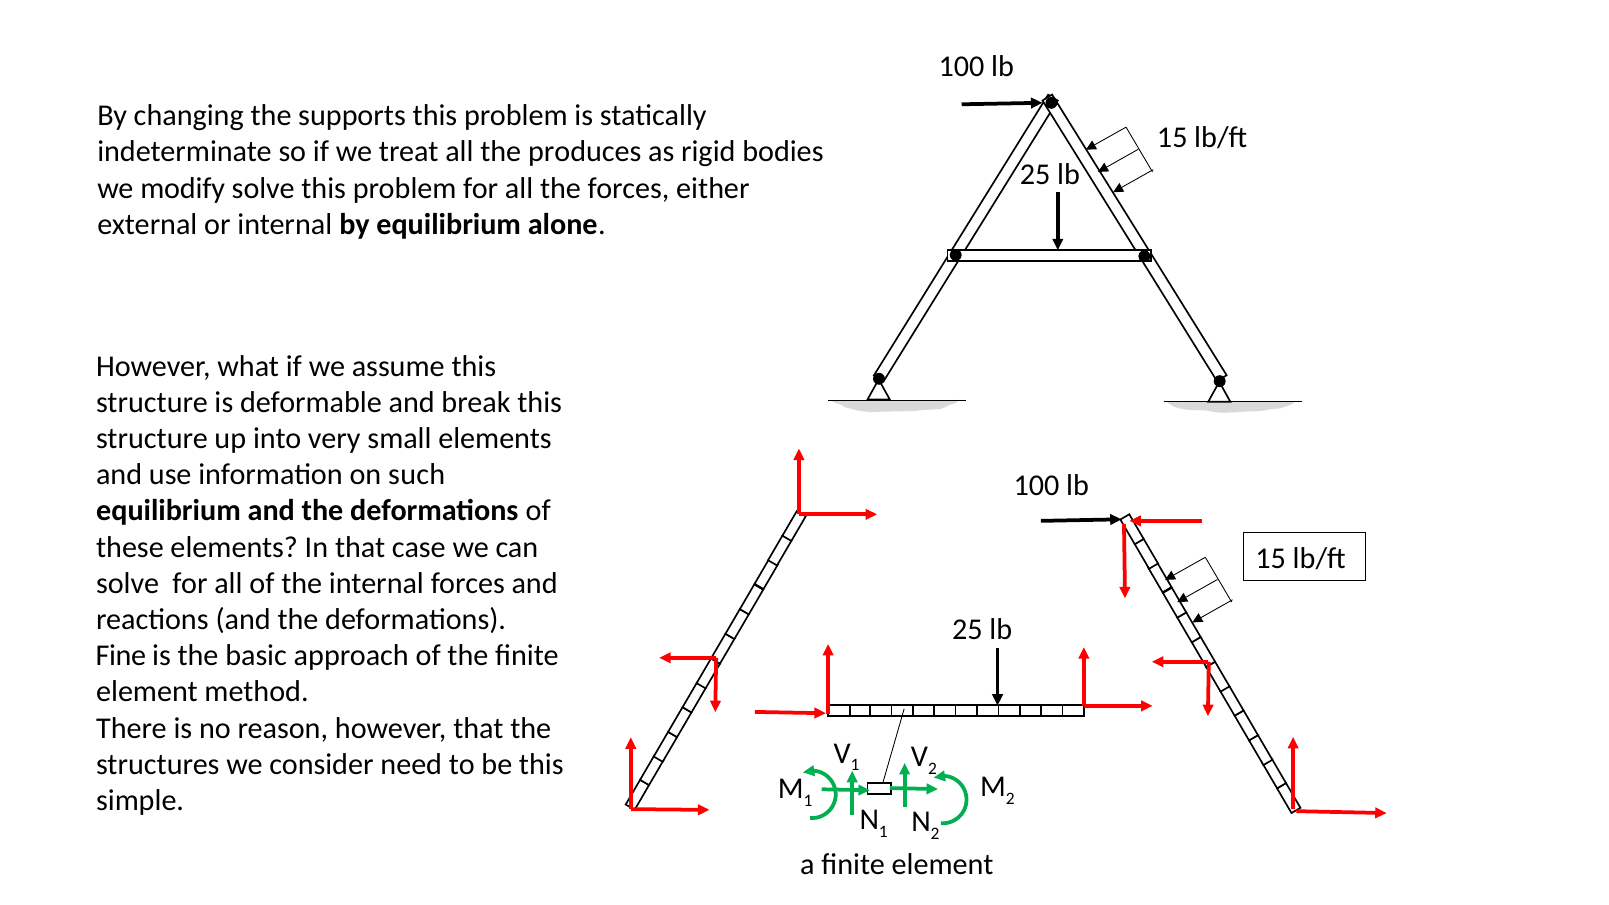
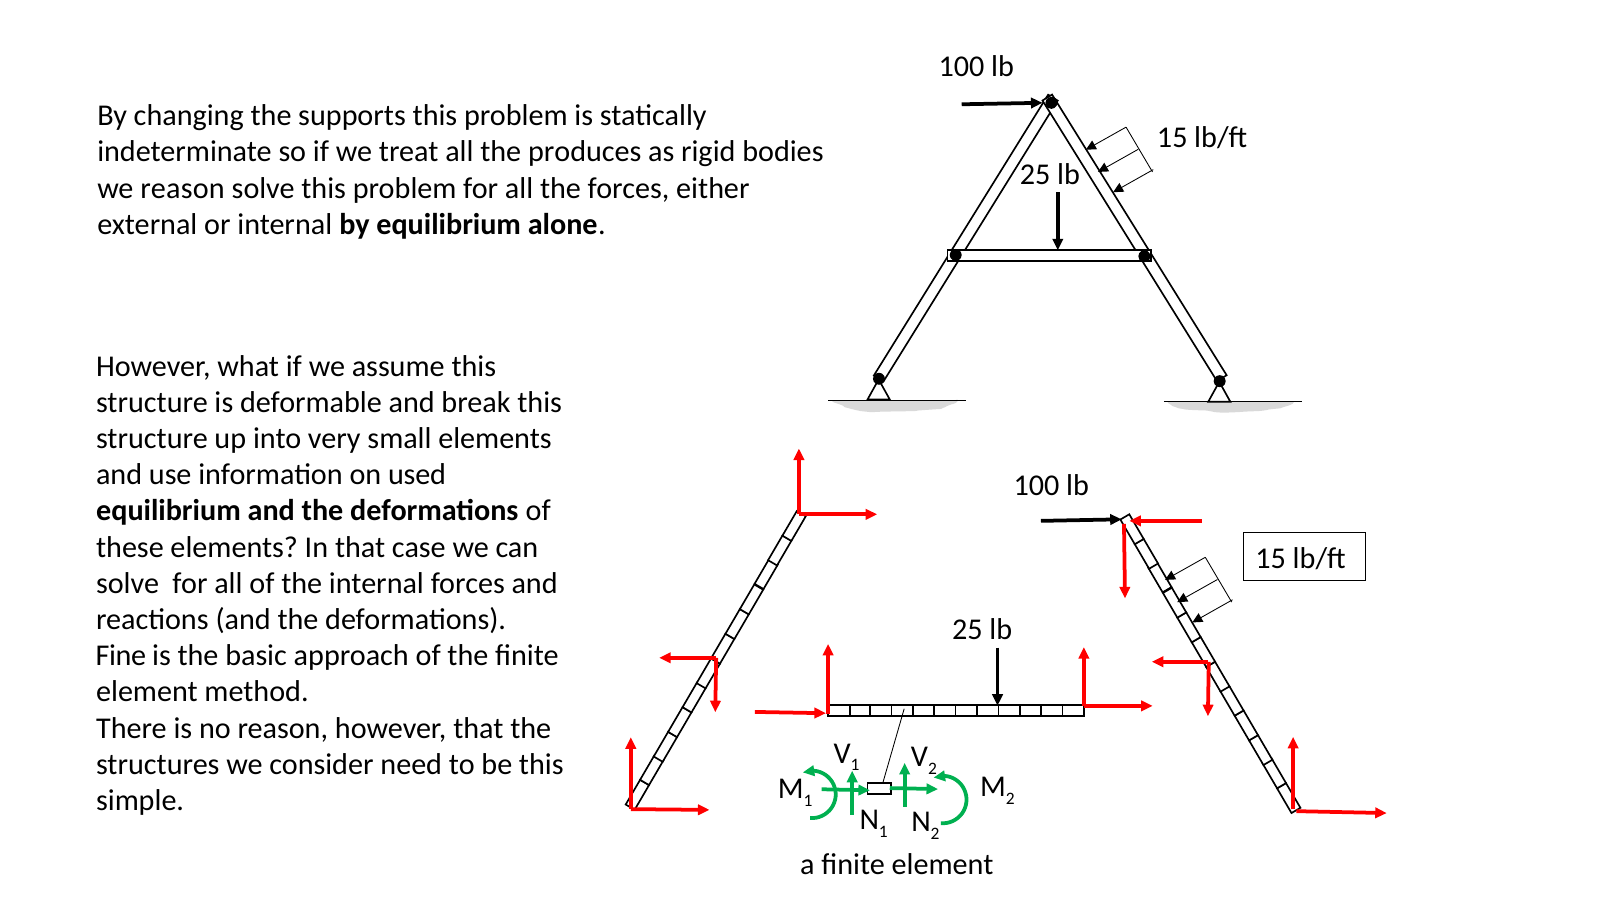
we modify: modify -> reason
such: such -> used
